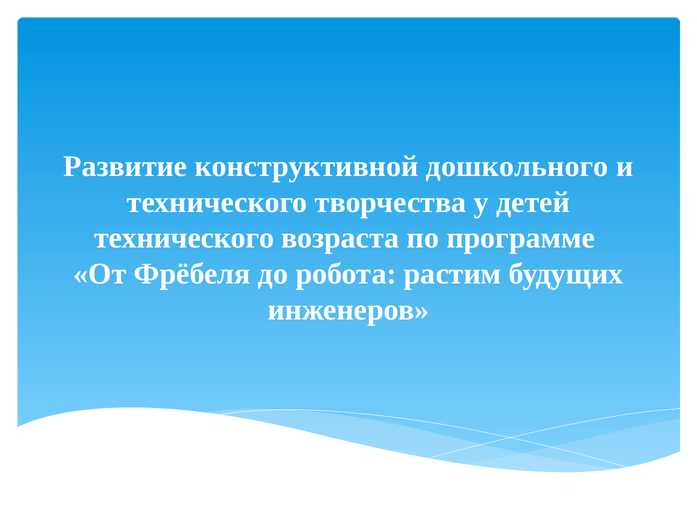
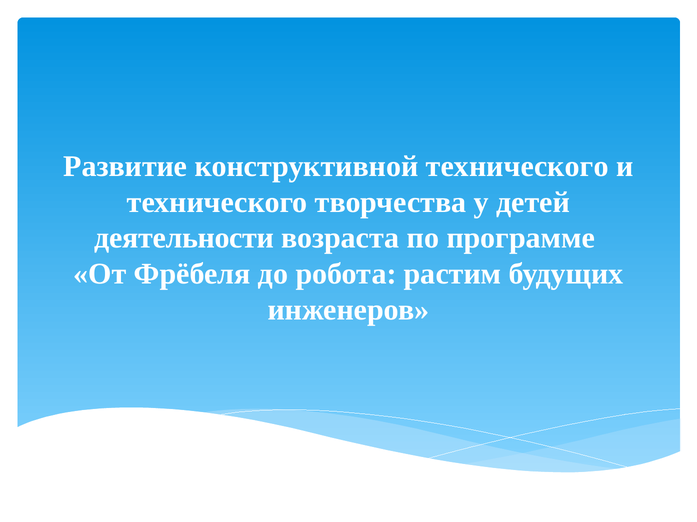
конструктивной дошкольного: дошкольного -> технического
технического at (184, 238): технического -> деятельности
